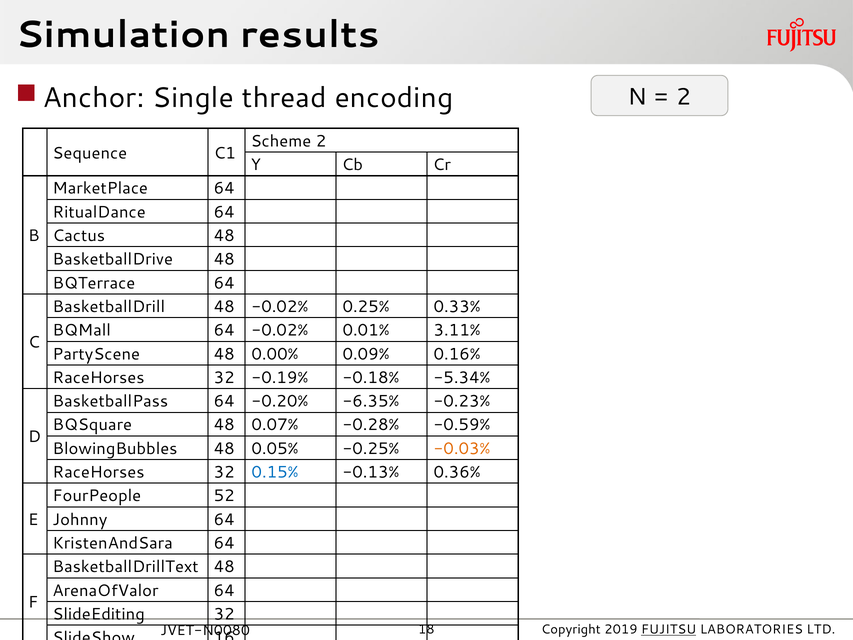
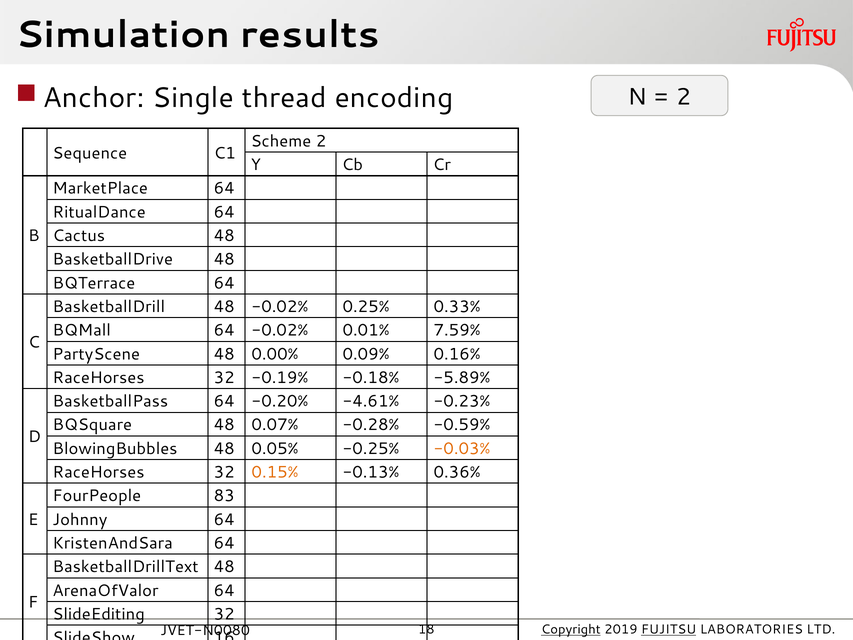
3.11%: 3.11% -> 7.59%
-5.34%: -5.34% -> -5.89%
-6.35%: -6.35% -> -4.61%
0.15% colour: blue -> orange
52: 52 -> 83
Copyright underline: none -> present
